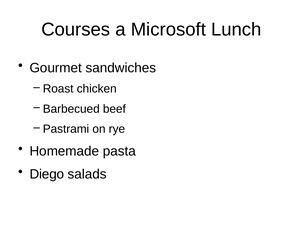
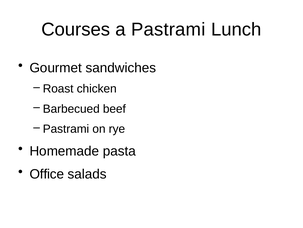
a Microsoft: Microsoft -> Pastrami
Diego: Diego -> Office
